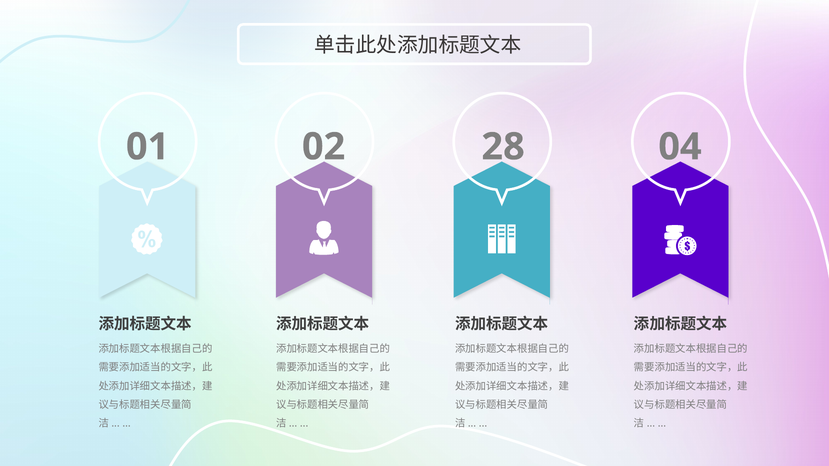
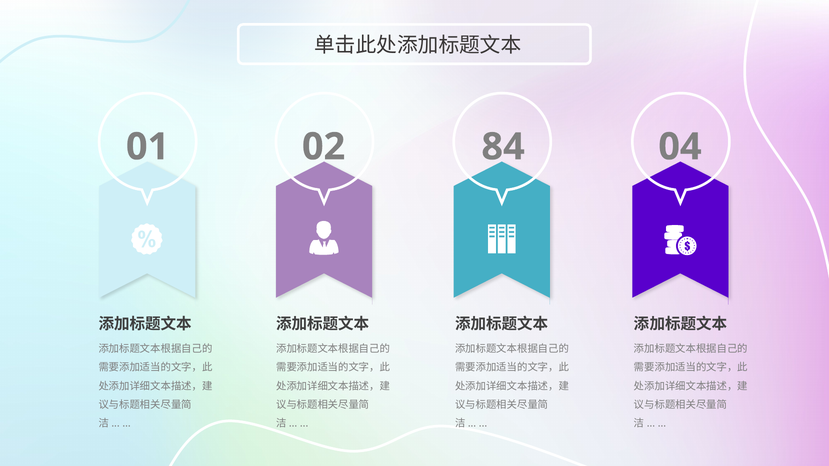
28: 28 -> 84
